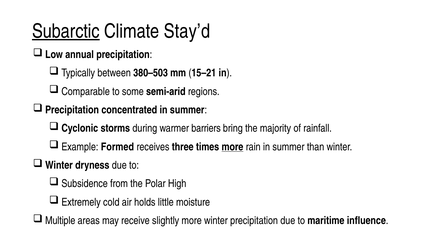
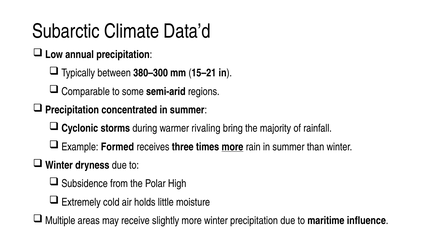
Subarctic underline: present -> none
Stay’d: Stay’d -> Data’d
380–503: 380–503 -> 380–300
barriers: barriers -> rivaling
